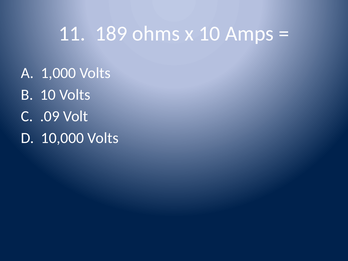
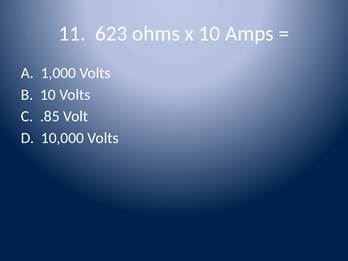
189: 189 -> 623
.09: .09 -> .85
